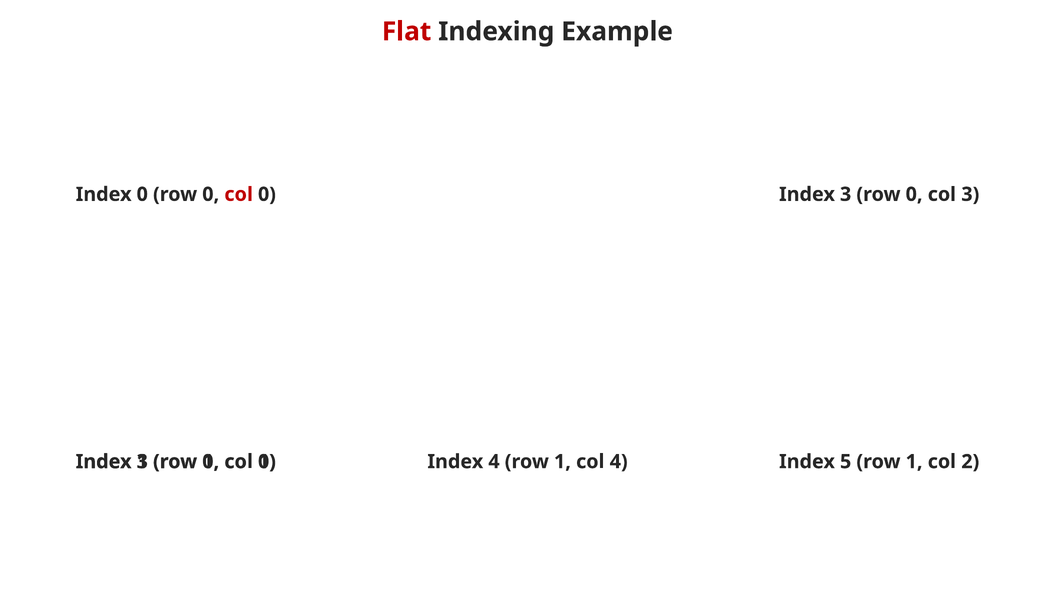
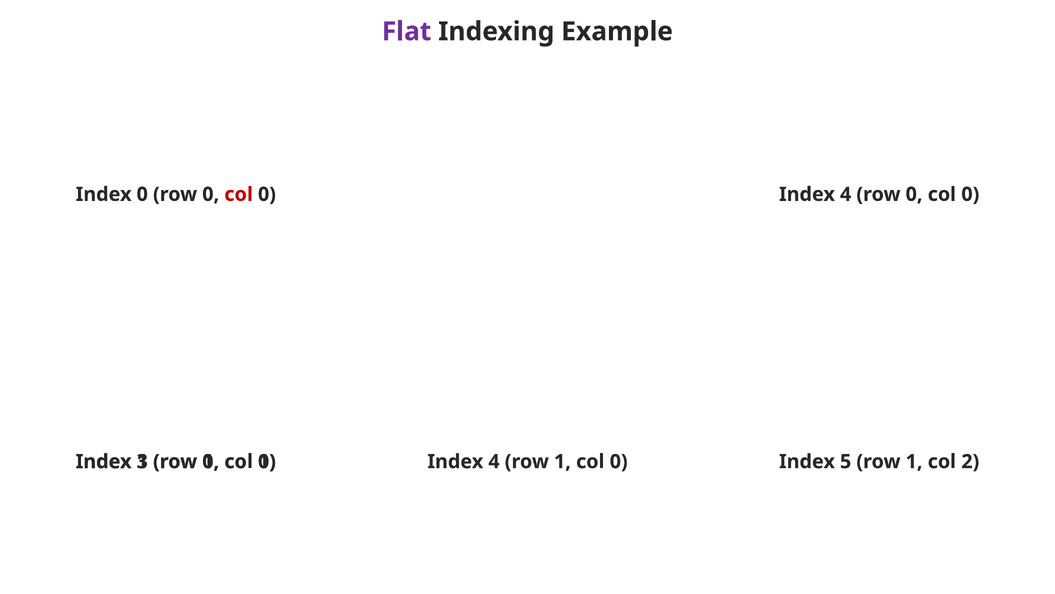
Flat colour: red -> purple
3 at (846, 194): 3 -> 4
3 at (970, 194): 3 -> 0
4 at (619, 461): 4 -> 0
